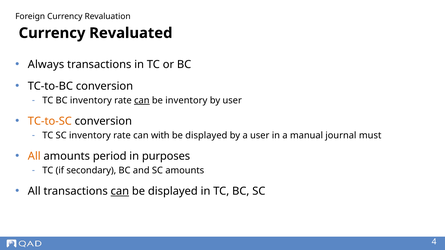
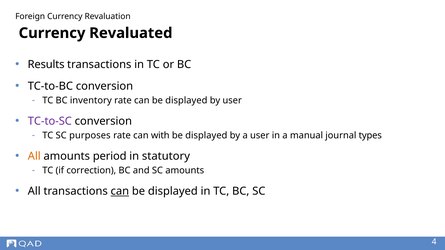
Always: Always -> Results
can at (142, 100) underline: present -> none
inventory at (186, 100): inventory -> displayed
TC-to-SC colour: orange -> purple
SC inventory: inventory -> purposes
must: must -> types
purposes: purposes -> statutory
secondary: secondary -> correction
